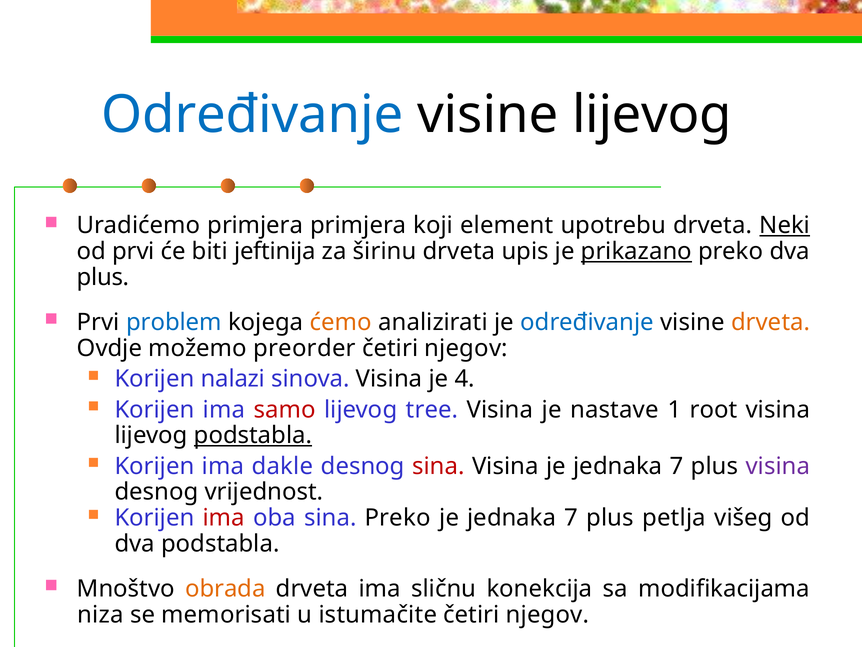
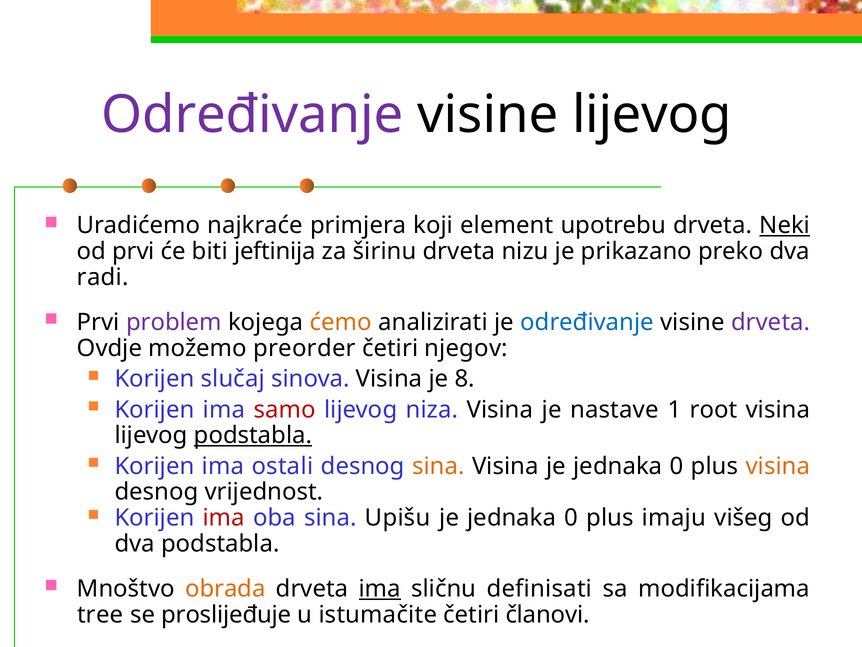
Određivanje at (252, 115) colour: blue -> purple
Uradićemo primjera: primjera -> najkraće
upis: upis -> nizu
prikazano underline: present -> none
plus at (103, 277): plus -> radi
problem colour: blue -> purple
drveta at (771, 322) colour: orange -> purple
nalazi: nalazi -> slučaj
4: 4 -> 8
tree: tree -> niza
dakle: dakle -> ostali
sina at (438, 466) colour: red -> orange
Visina je jednaka 7: 7 -> 0
visina at (778, 466) colour: purple -> orange
sina Preko: Preko -> Upišu
7 at (571, 518): 7 -> 0
petlja: petlja -> imaju
ima at (380, 588) underline: none -> present
konekcija: konekcija -> definisati
niza: niza -> tree
memorisati: memorisati -> proslijeđuje
njegov at (547, 614): njegov -> članovi
